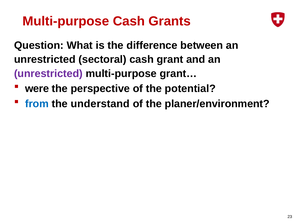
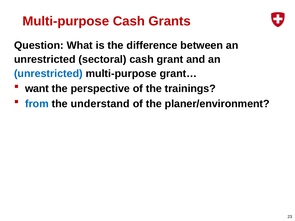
unrestricted at (48, 74) colour: purple -> blue
were: were -> want
potential: potential -> trainings
